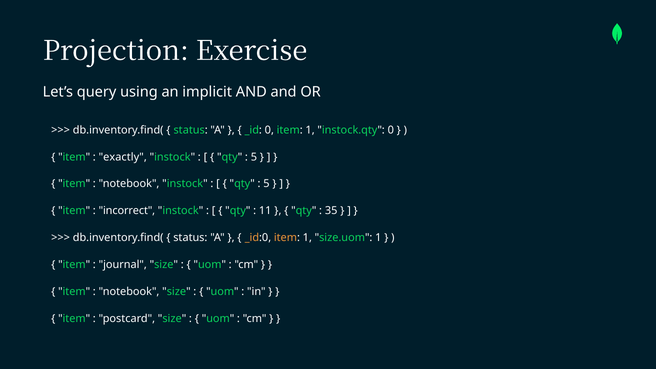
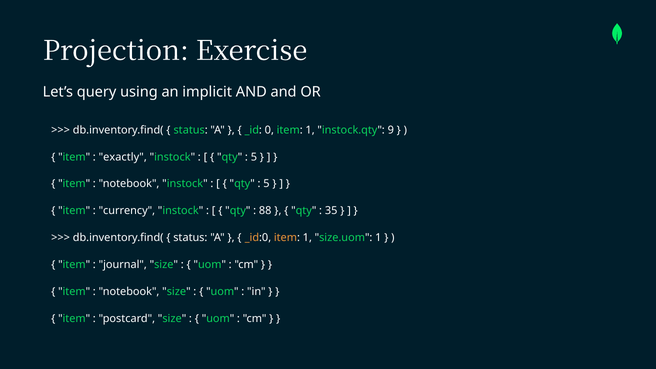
instock.qty 0: 0 -> 9
incorrect: incorrect -> currency
11: 11 -> 88
